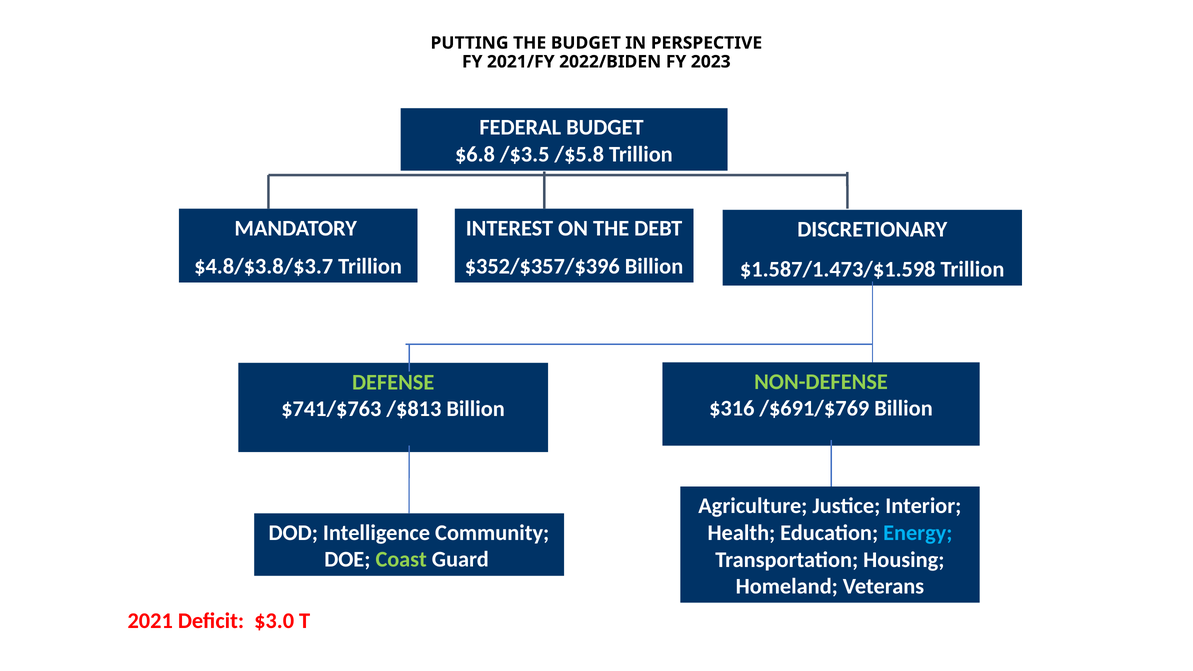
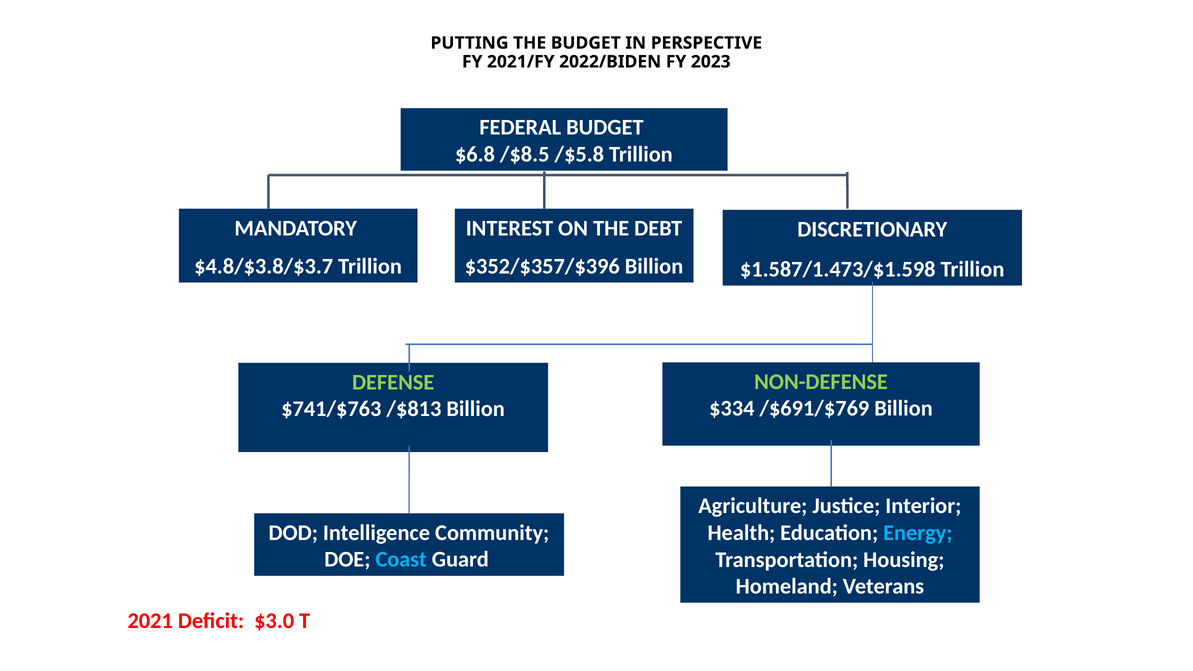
/$3.5: /$3.5 -> /$8.5
$316: $316 -> $334
Coast colour: light green -> light blue
